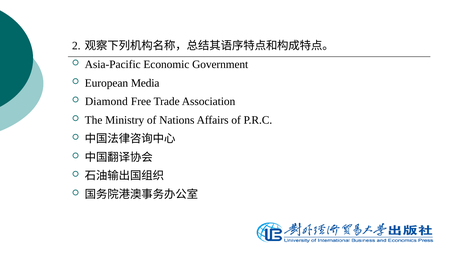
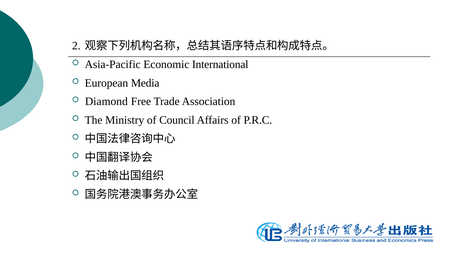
Government: Government -> International
Nations: Nations -> Council
